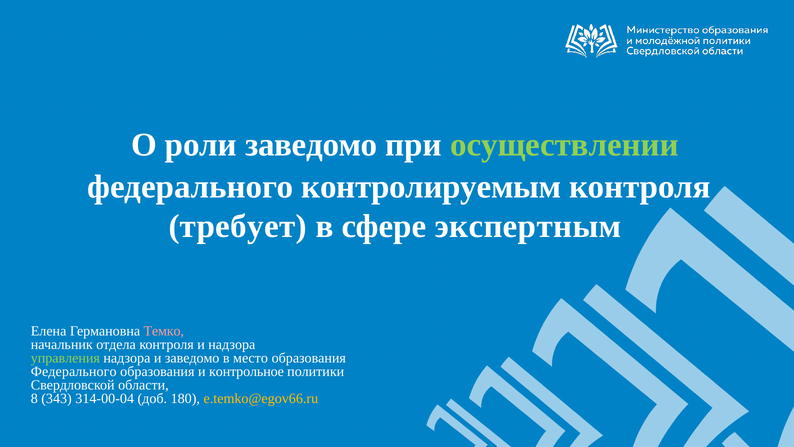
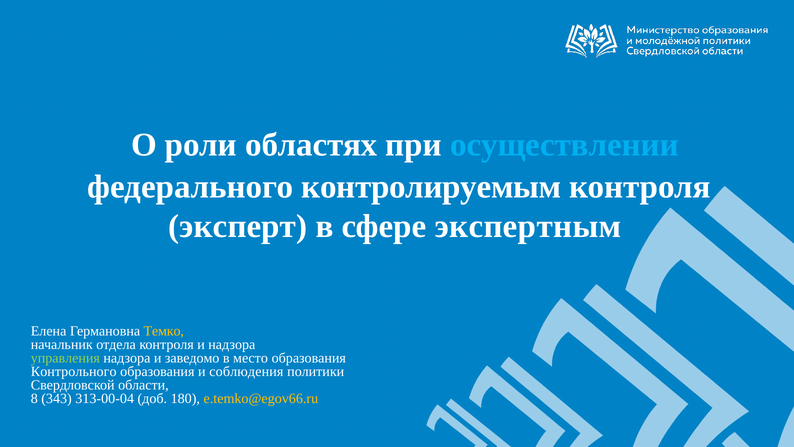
роли заведомо: заведомо -> областях
осуществлении colour: light green -> light blue
требует: требует -> эксперт
Темко colour: pink -> yellow
Федерального at (74, 371): Федерального -> Контрольного
контрольное: контрольное -> соблюдения
314-00-04: 314-00-04 -> 313-00-04
